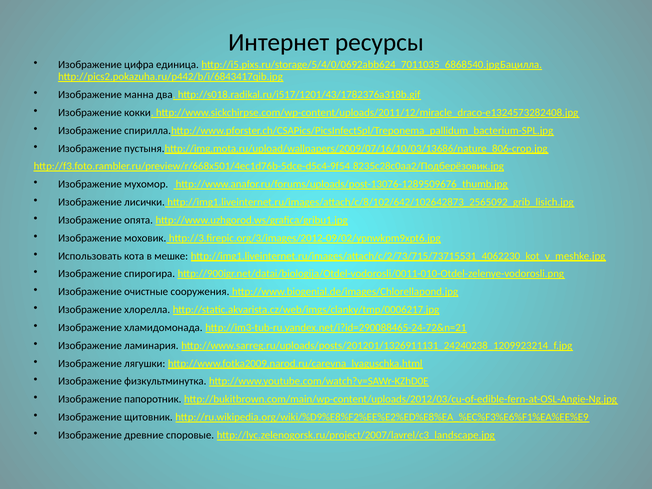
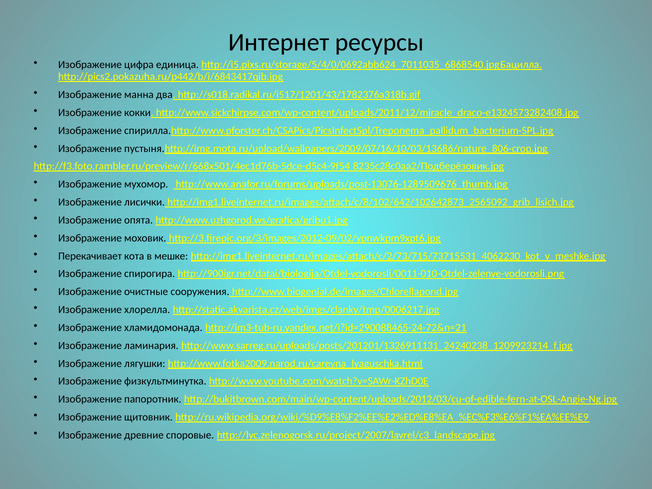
Использовать: Использовать -> Перекачивает
